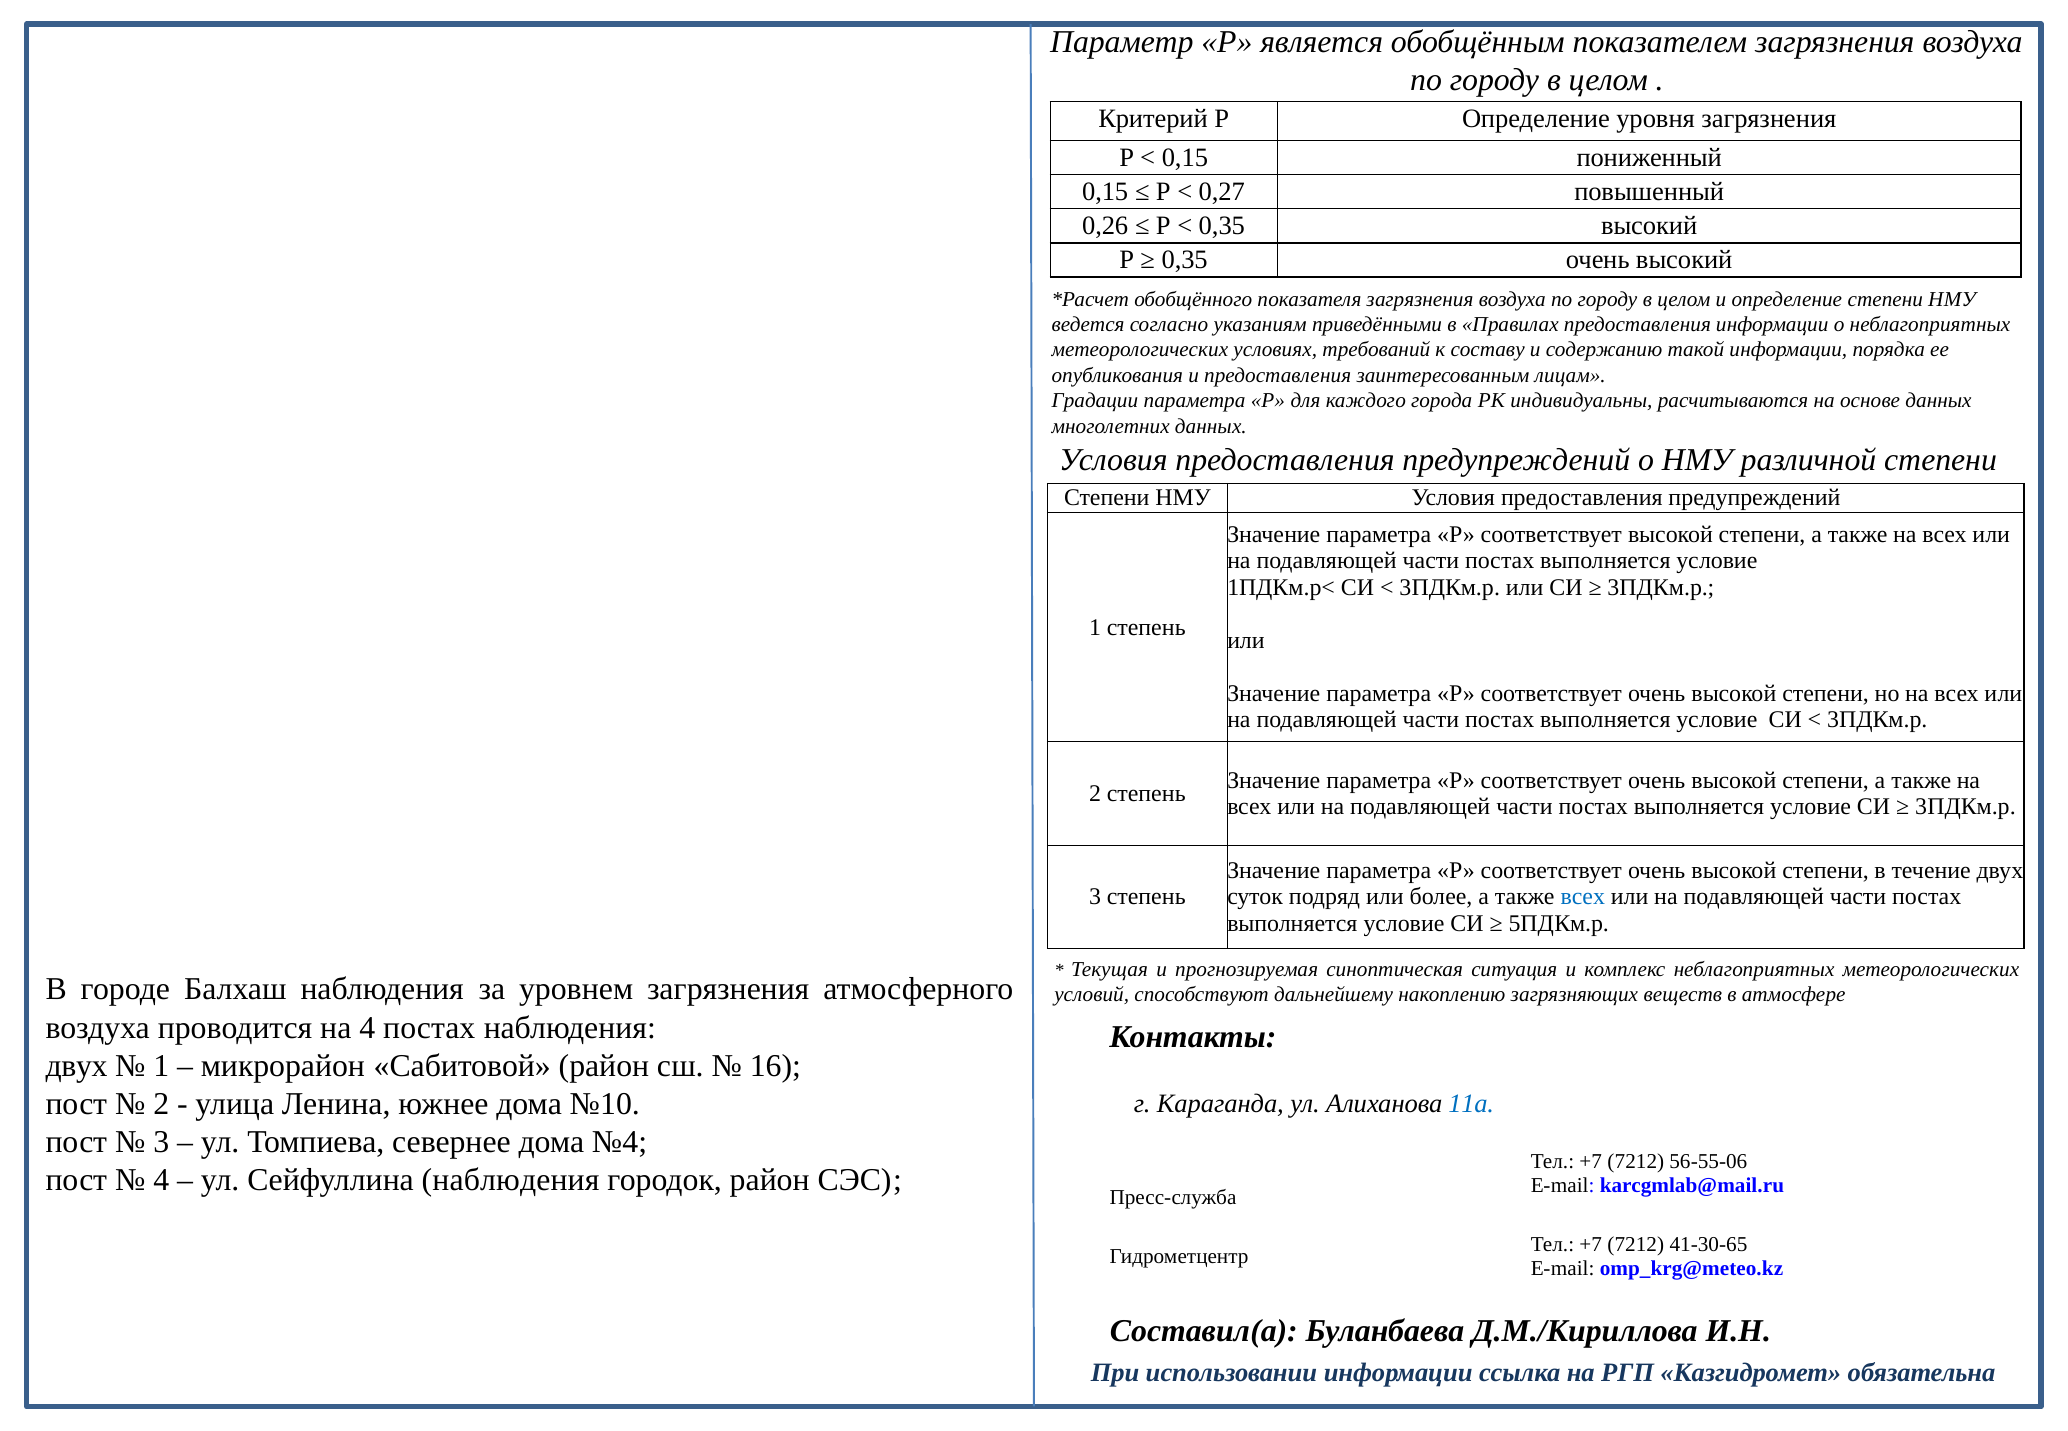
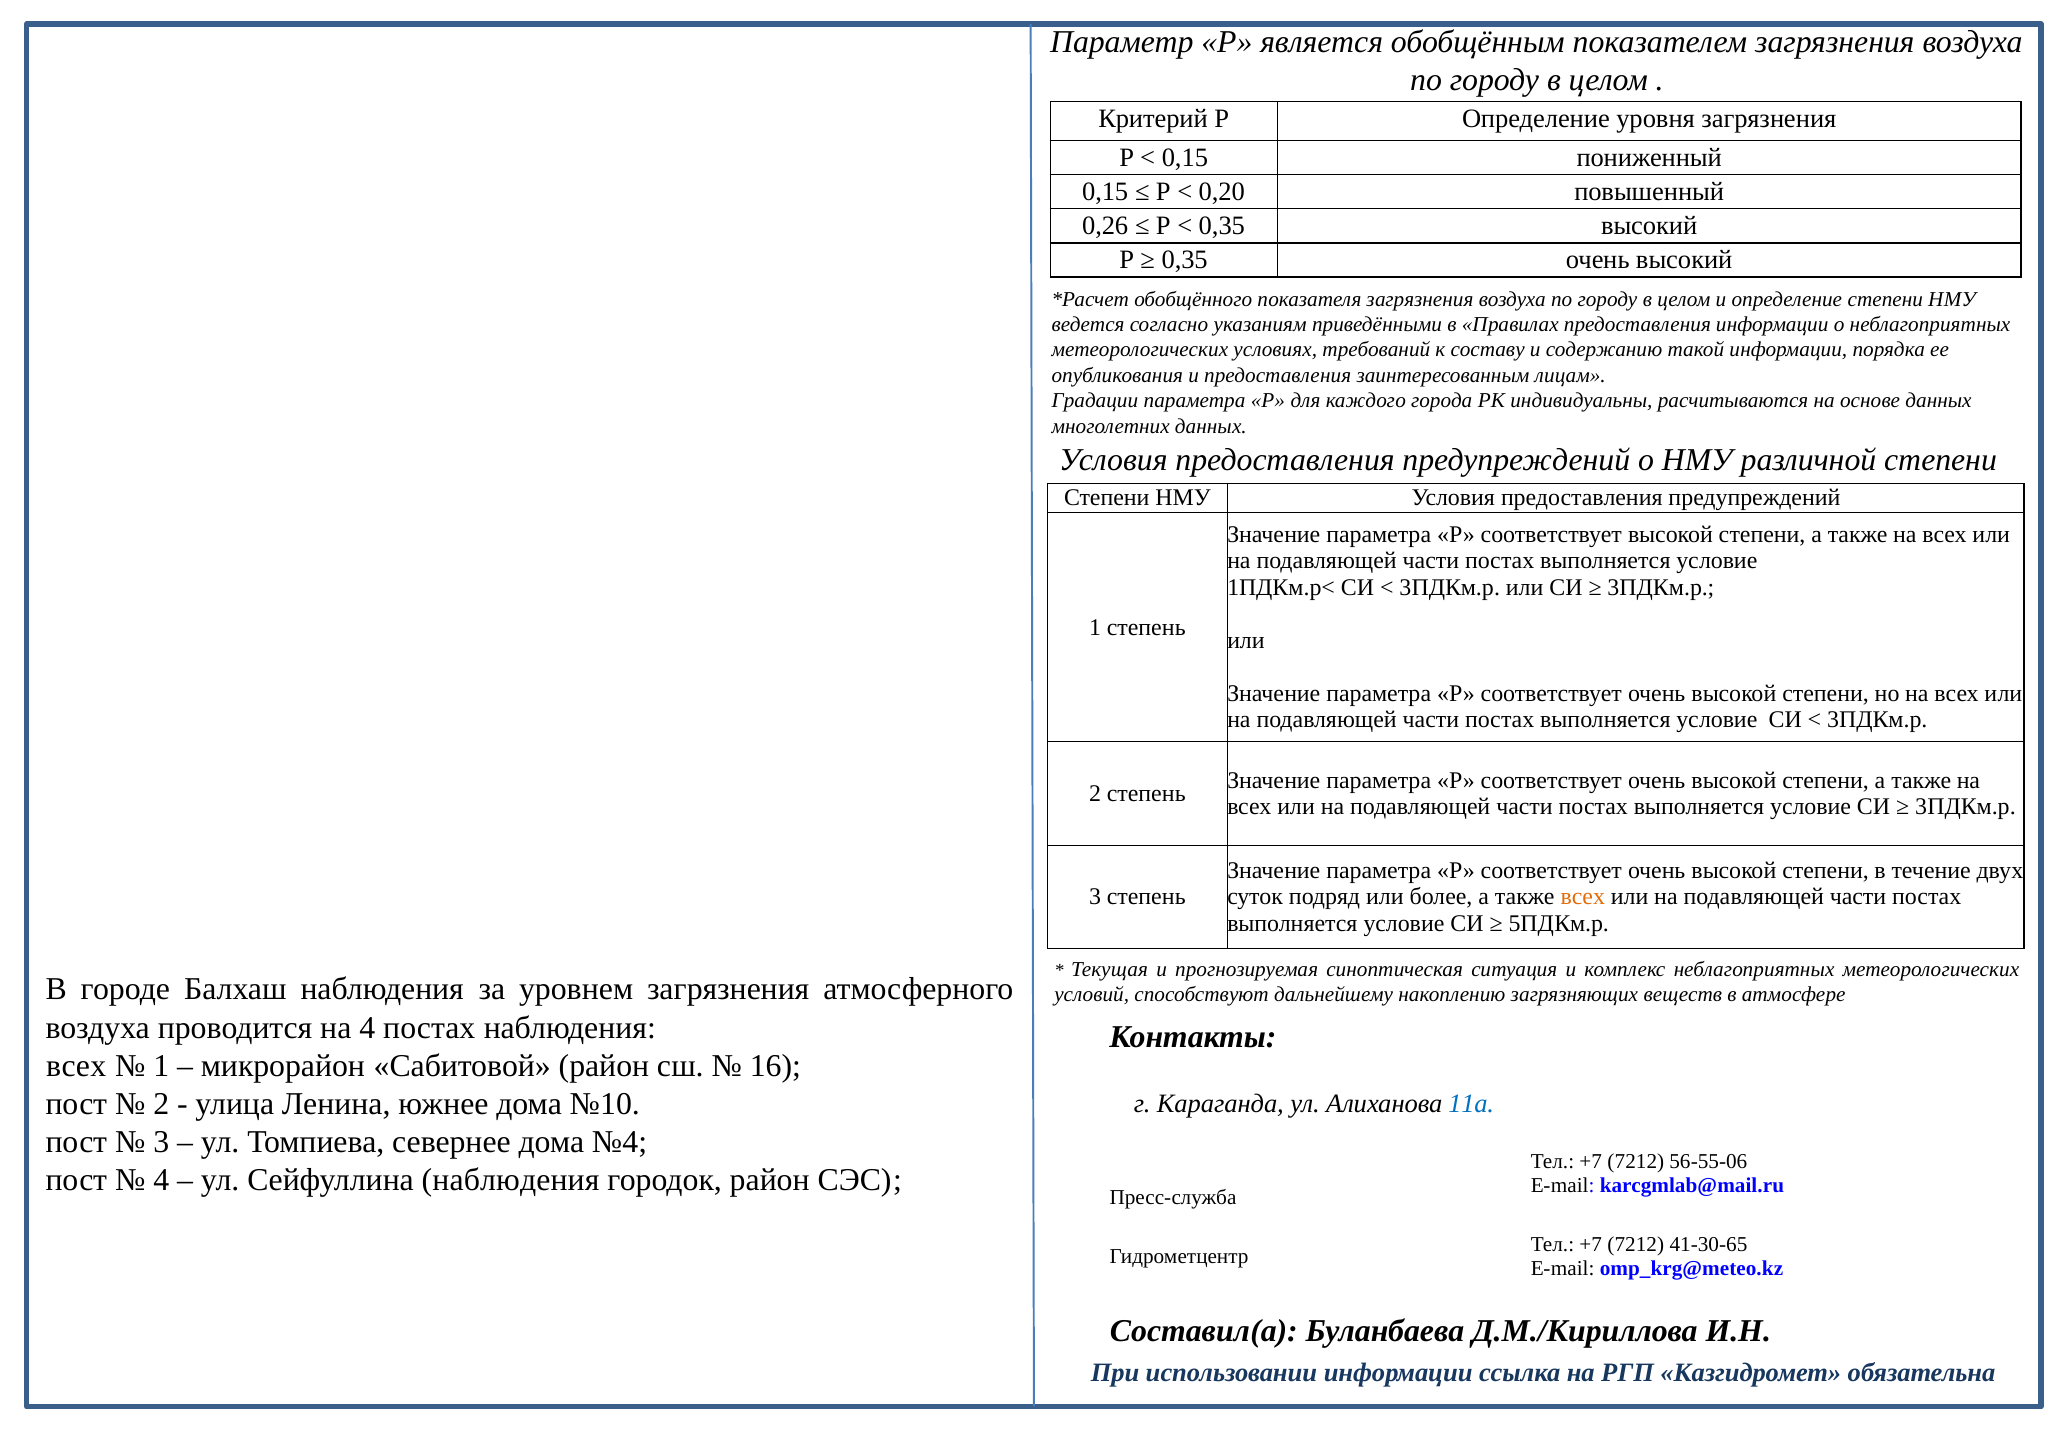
0,27: 0,27 -> 0,20
всех at (1583, 897) colour: blue -> orange
двух at (77, 1066): двух -> всех
